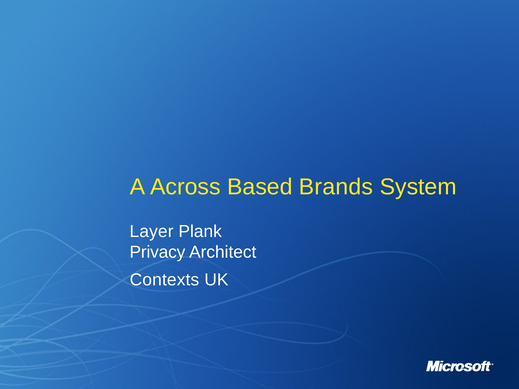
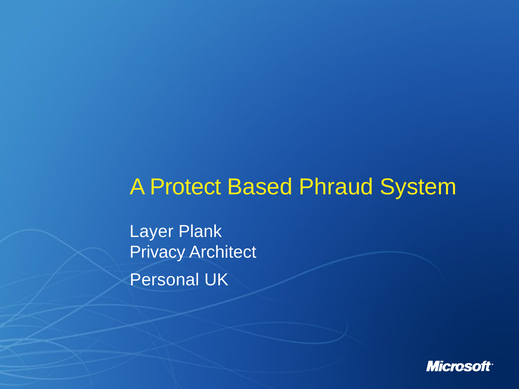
Across: Across -> Protect
Brands: Brands -> Phraud
Contexts: Contexts -> Personal
